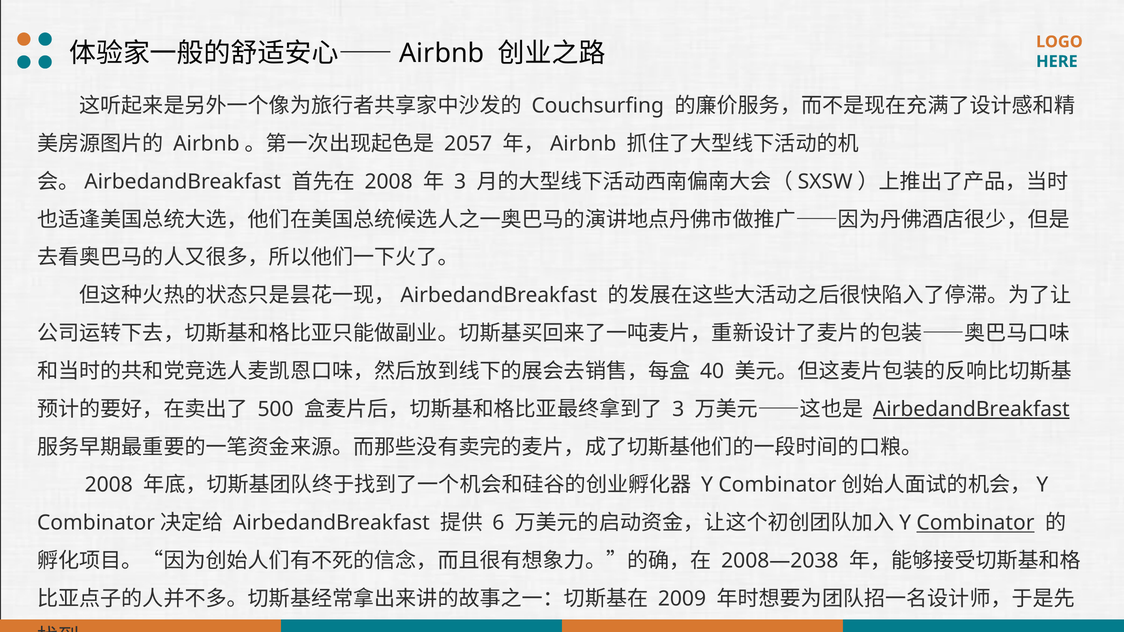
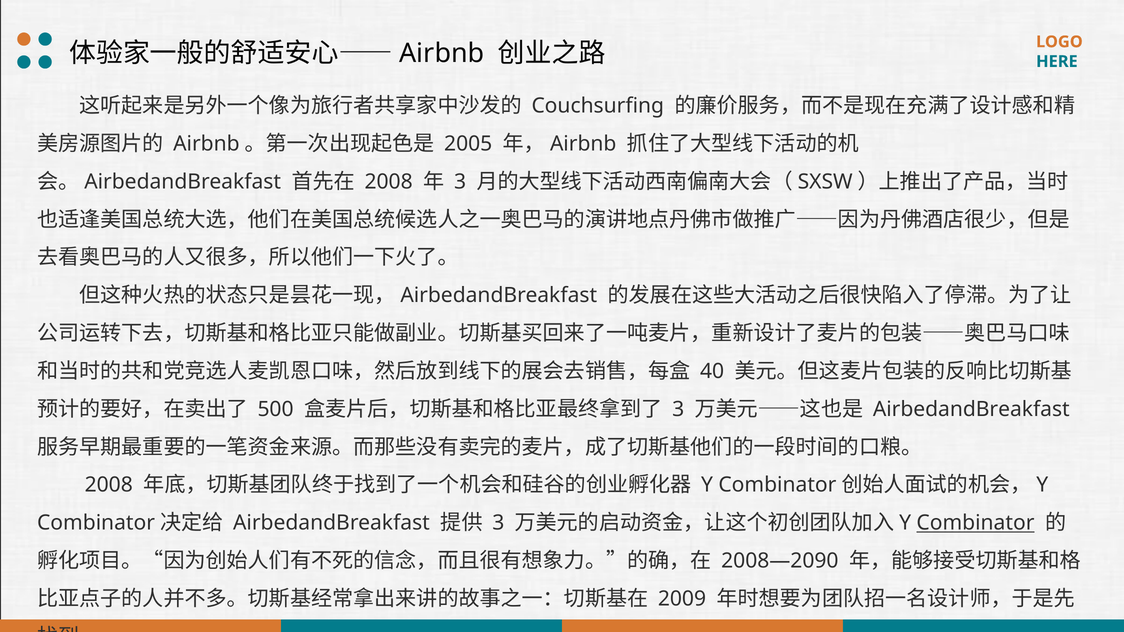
2057: 2057 -> 2005
AirbedandBreakfast at (971, 409) underline: present -> none
6 at (498, 523): 6 -> 3
2008—2038: 2008—2038 -> 2008—2090
